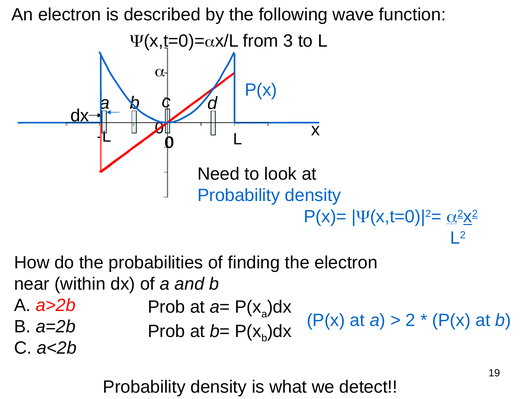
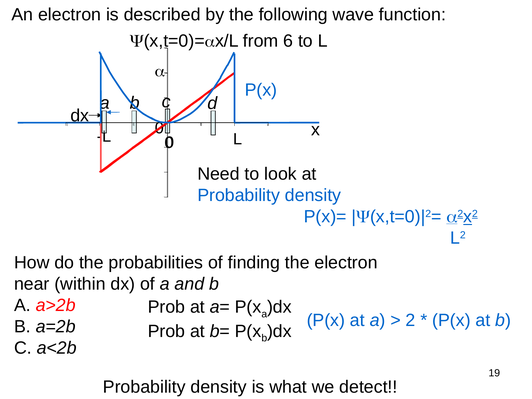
3: 3 -> 6
